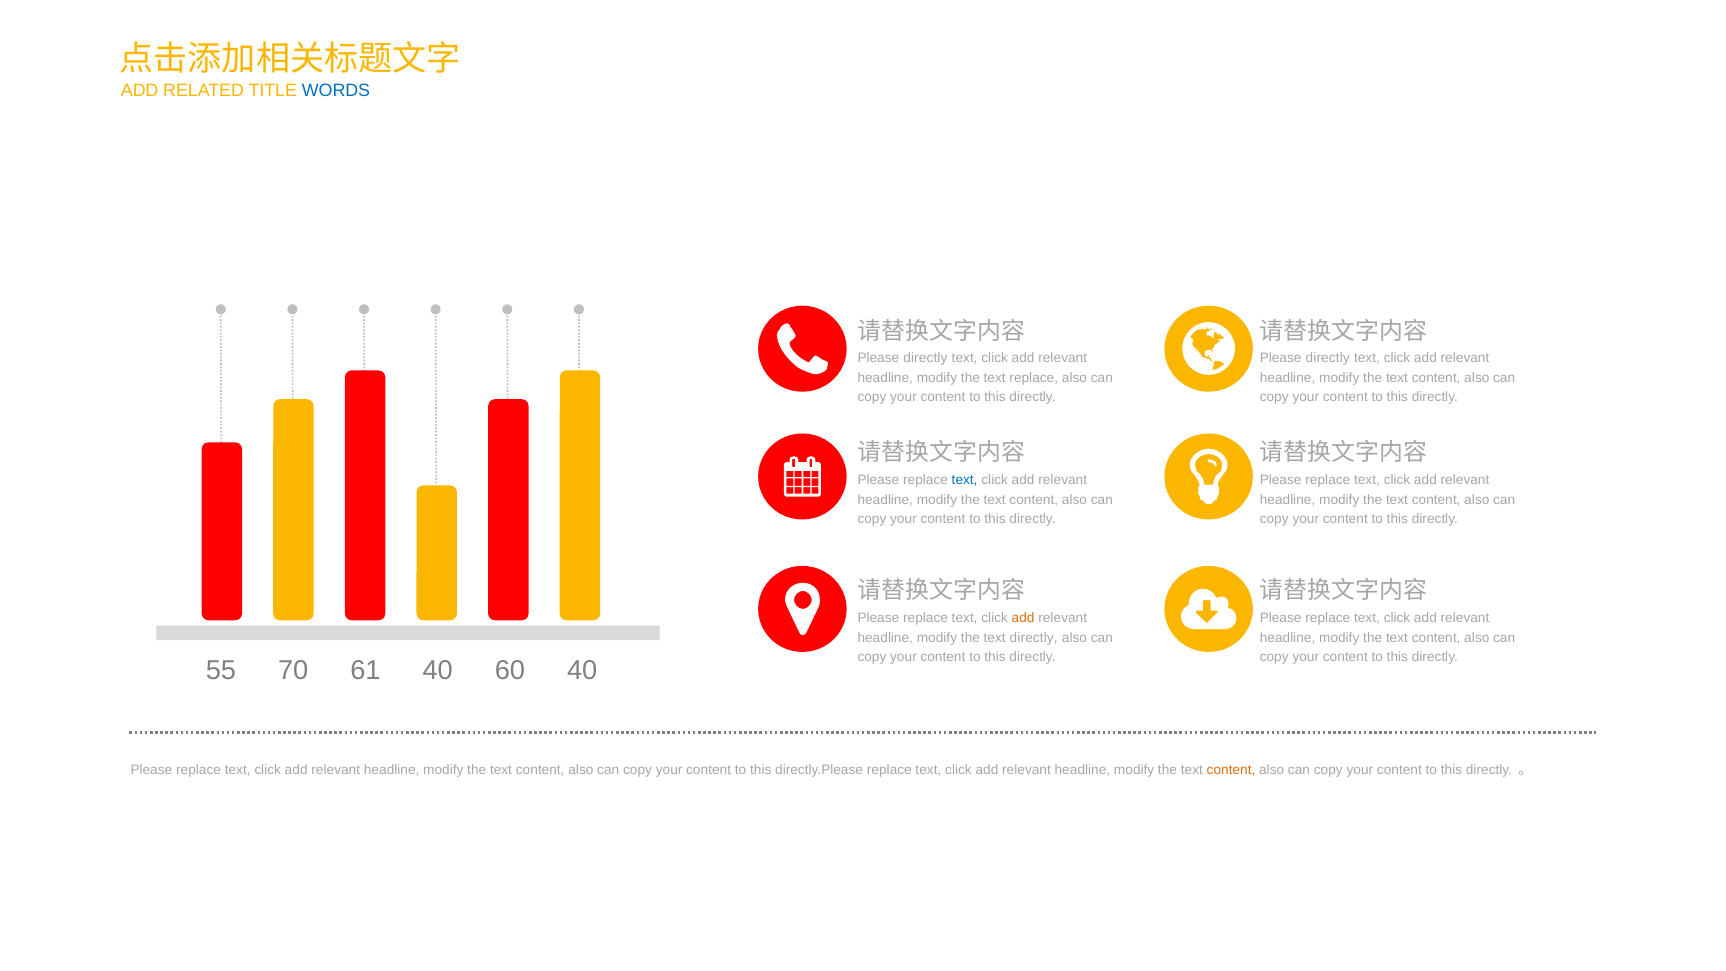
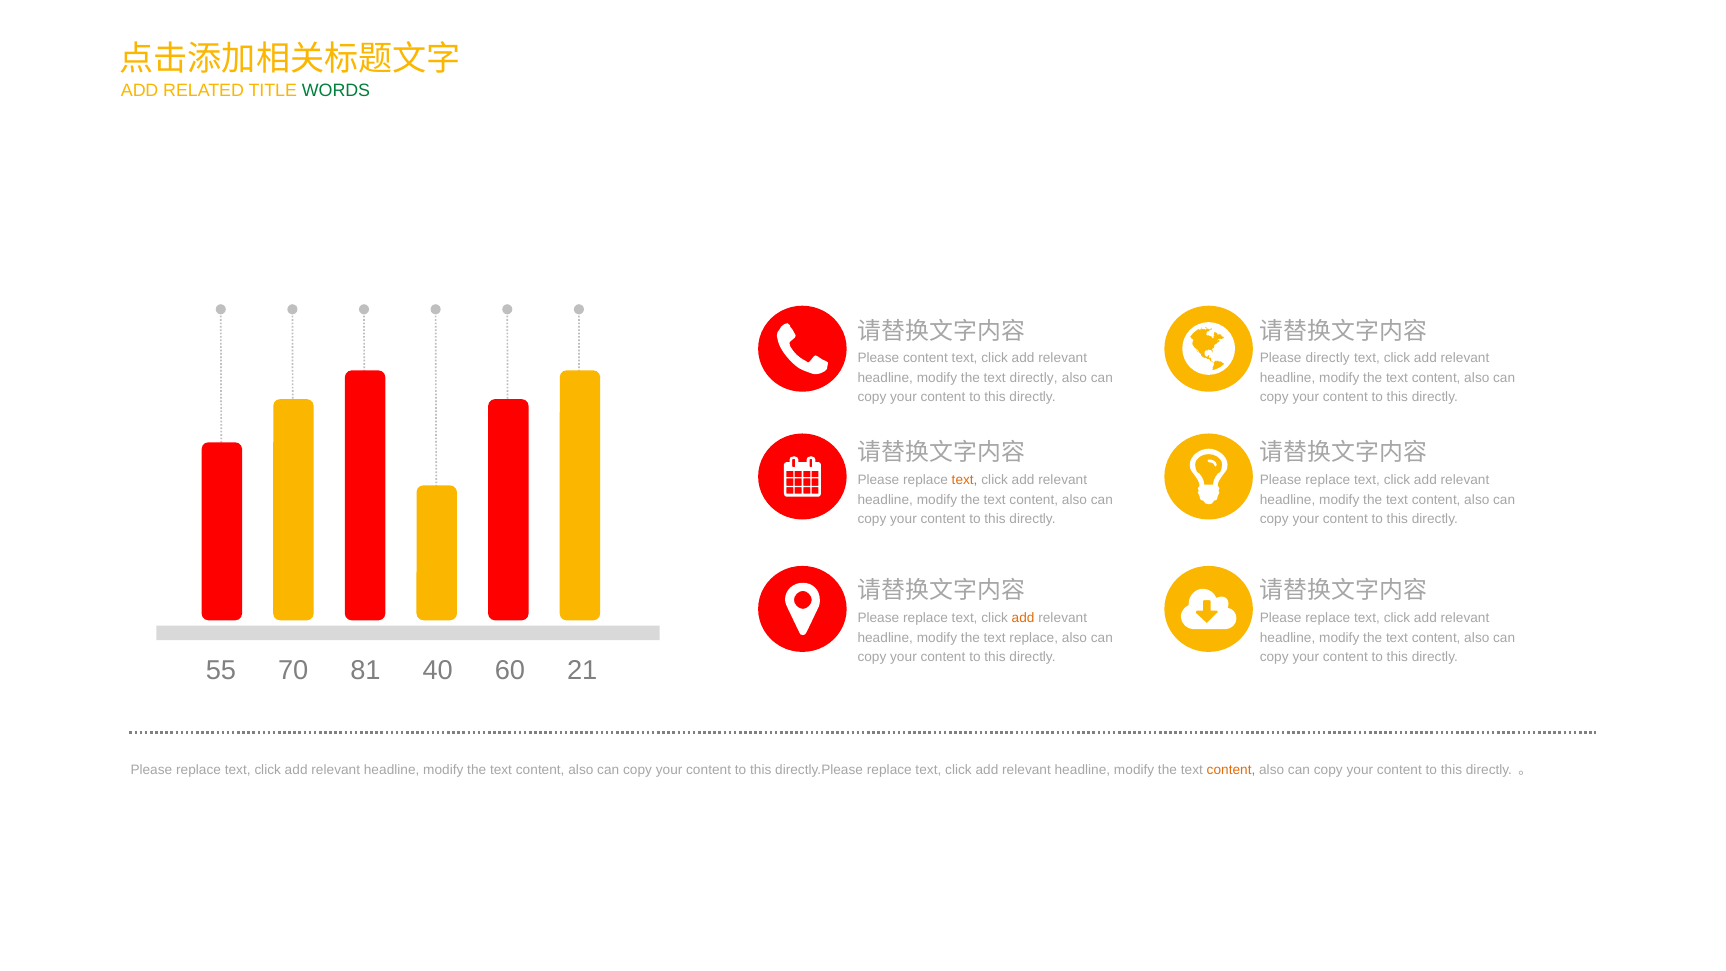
WORDS colour: blue -> green
directly at (925, 358): directly -> content
text replace: replace -> directly
text at (965, 480) colour: blue -> orange
text directly: directly -> replace
61: 61 -> 81
60 40: 40 -> 21
